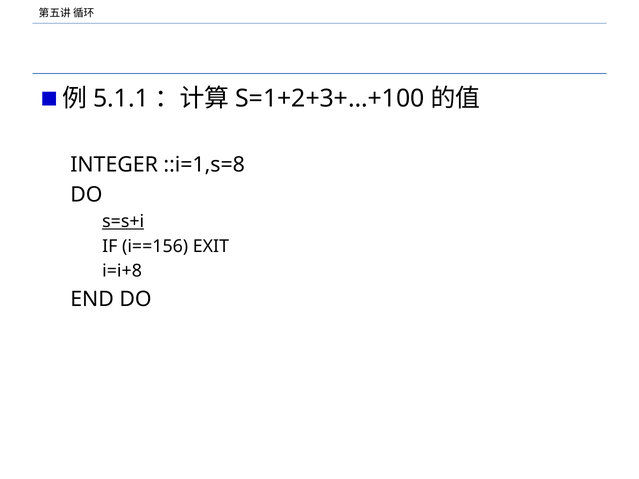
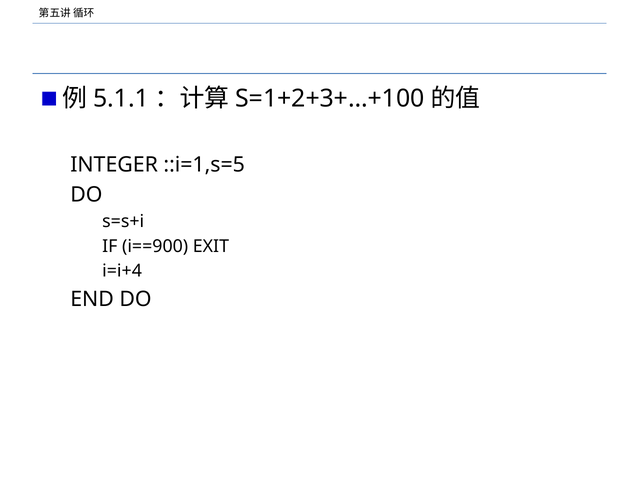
::i=1,s=8: ::i=1,s=8 -> ::i=1,s=5
s=s+i underline: present -> none
i==156: i==156 -> i==900
i=i+8: i=i+8 -> i=i+4
